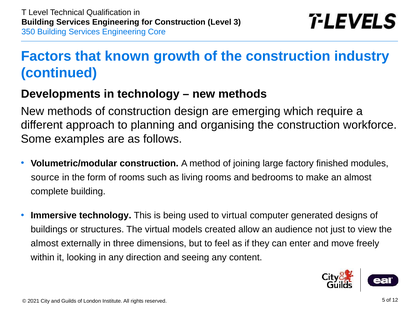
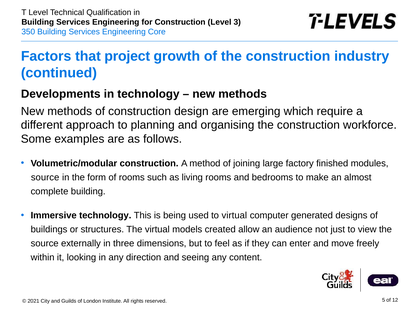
known: known -> project
almost at (45, 244): almost -> source
